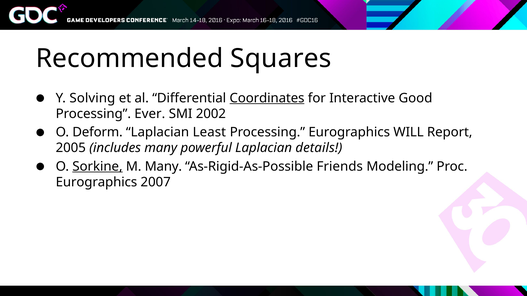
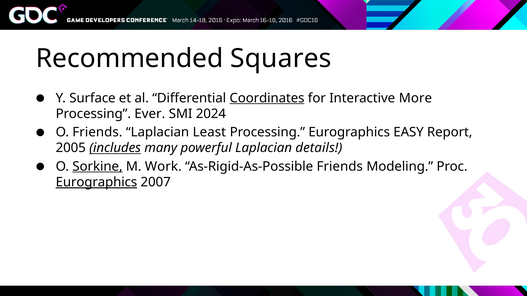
Solving: Solving -> Surface
Good: Good -> More
2002: 2002 -> 2024
O Deform: Deform -> Friends
WILL: WILL -> EASY
includes underline: none -> present
M Many: Many -> Work
Eurographics at (96, 182) underline: none -> present
